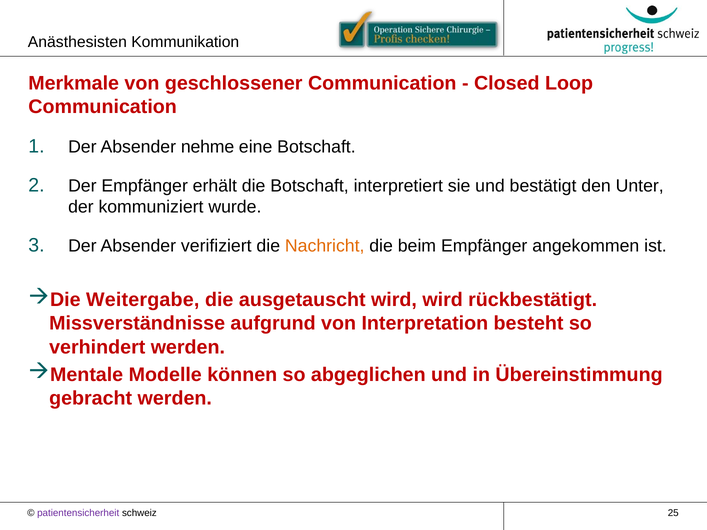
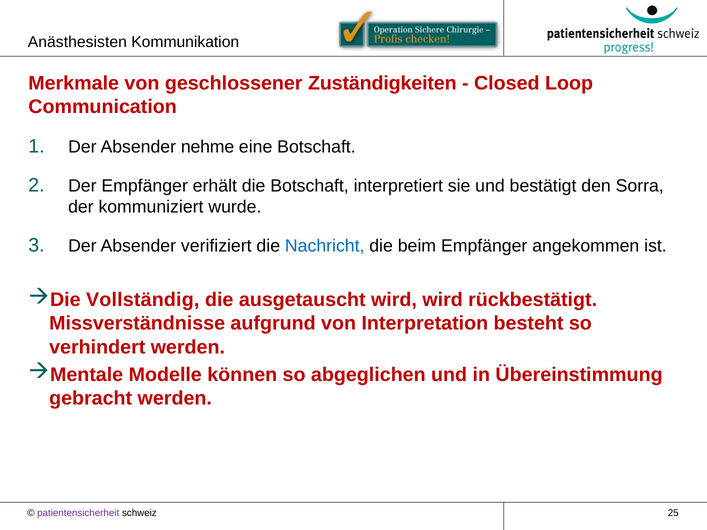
geschlossener Communication: Communication -> Zuständigkeiten
Unter: Unter -> Sorra
Nachricht colour: orange -> blue
Weitergabe: Weitergabe -> Vollständig
